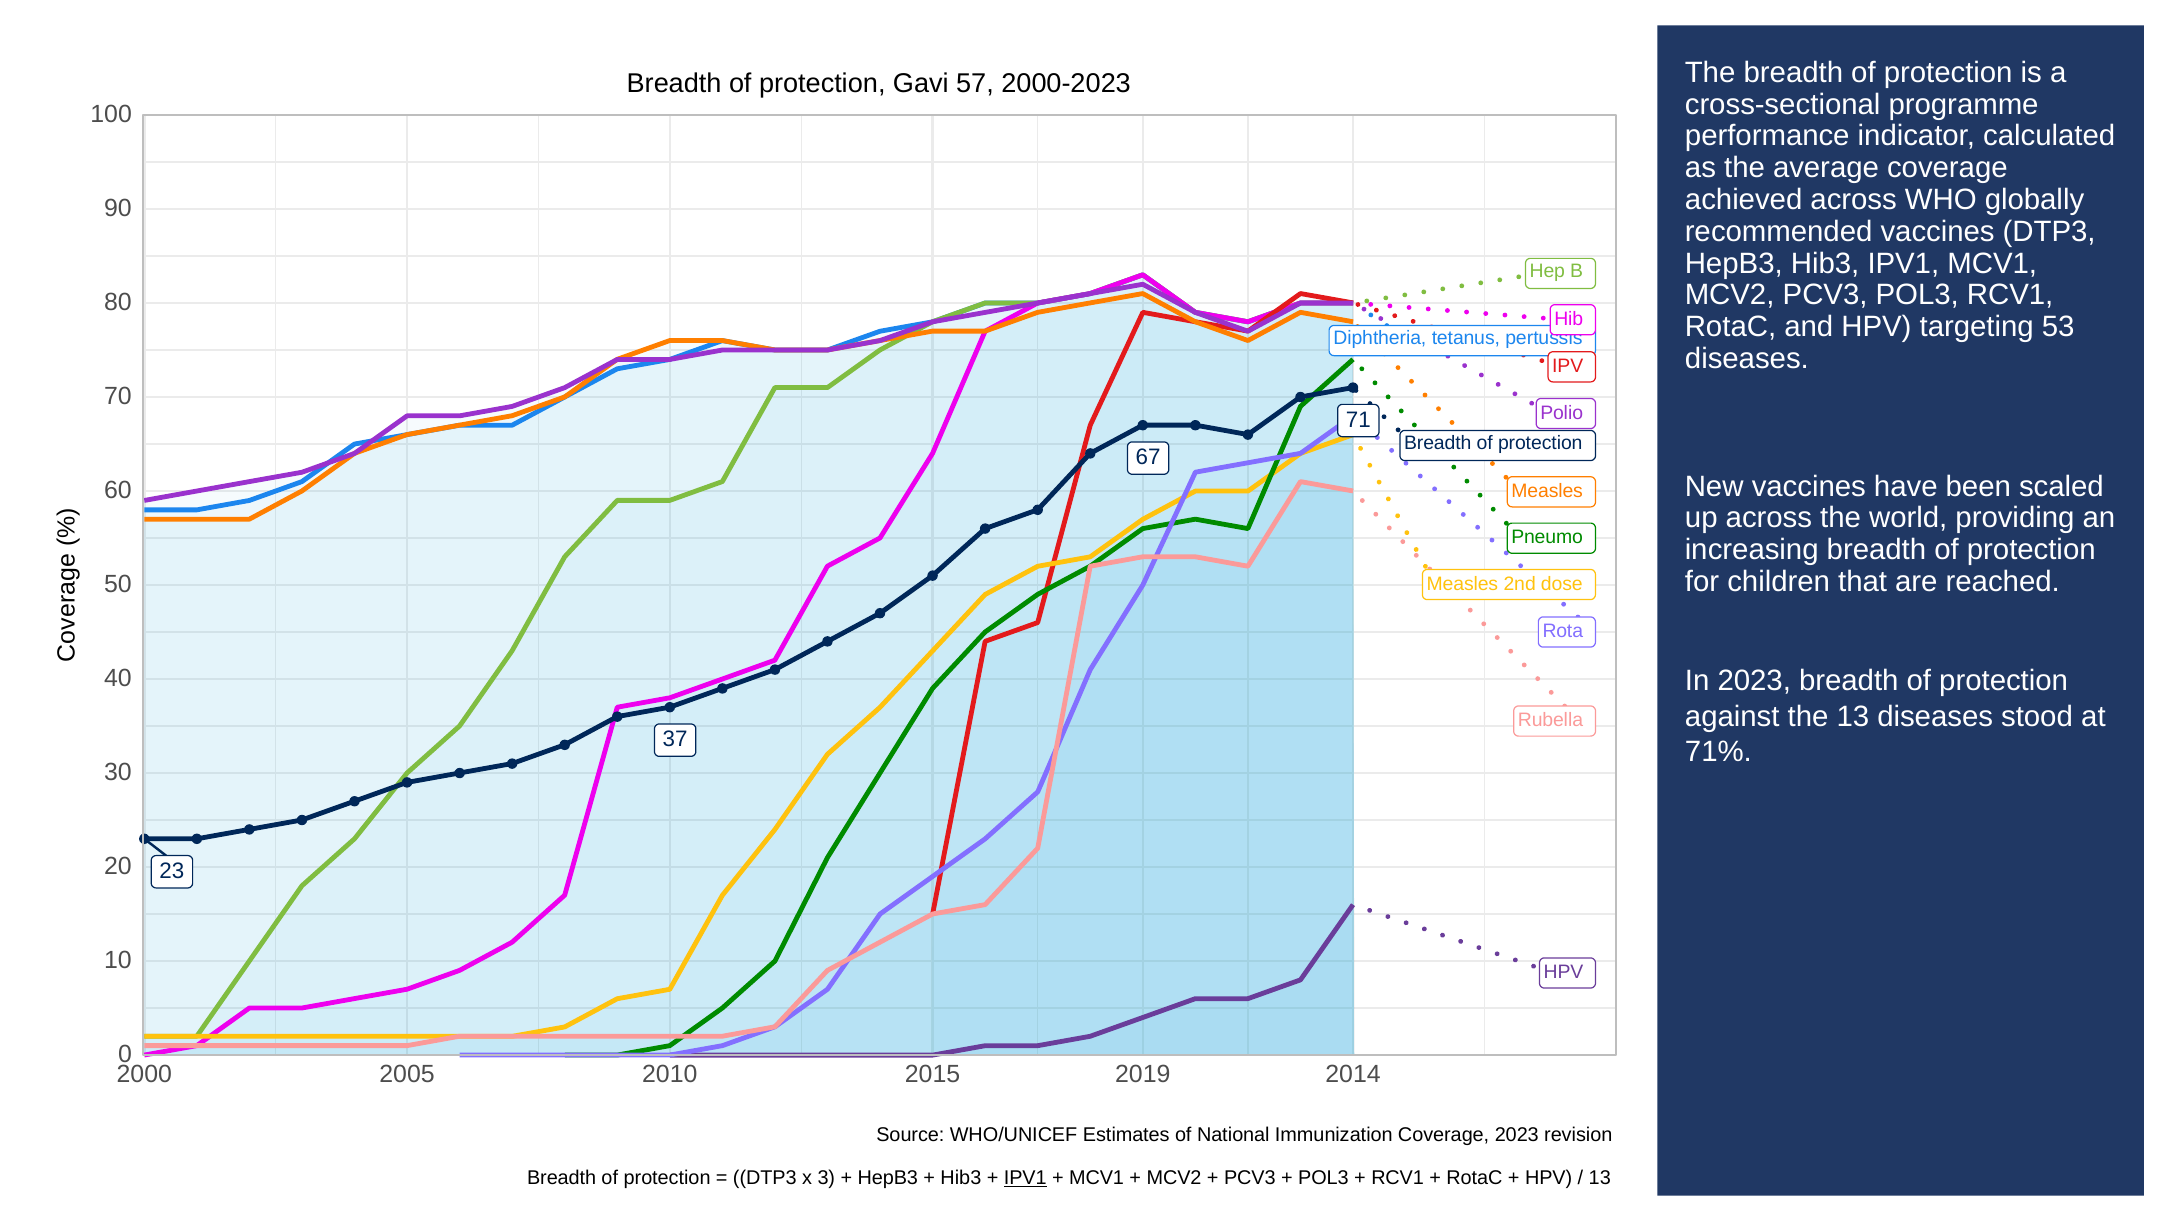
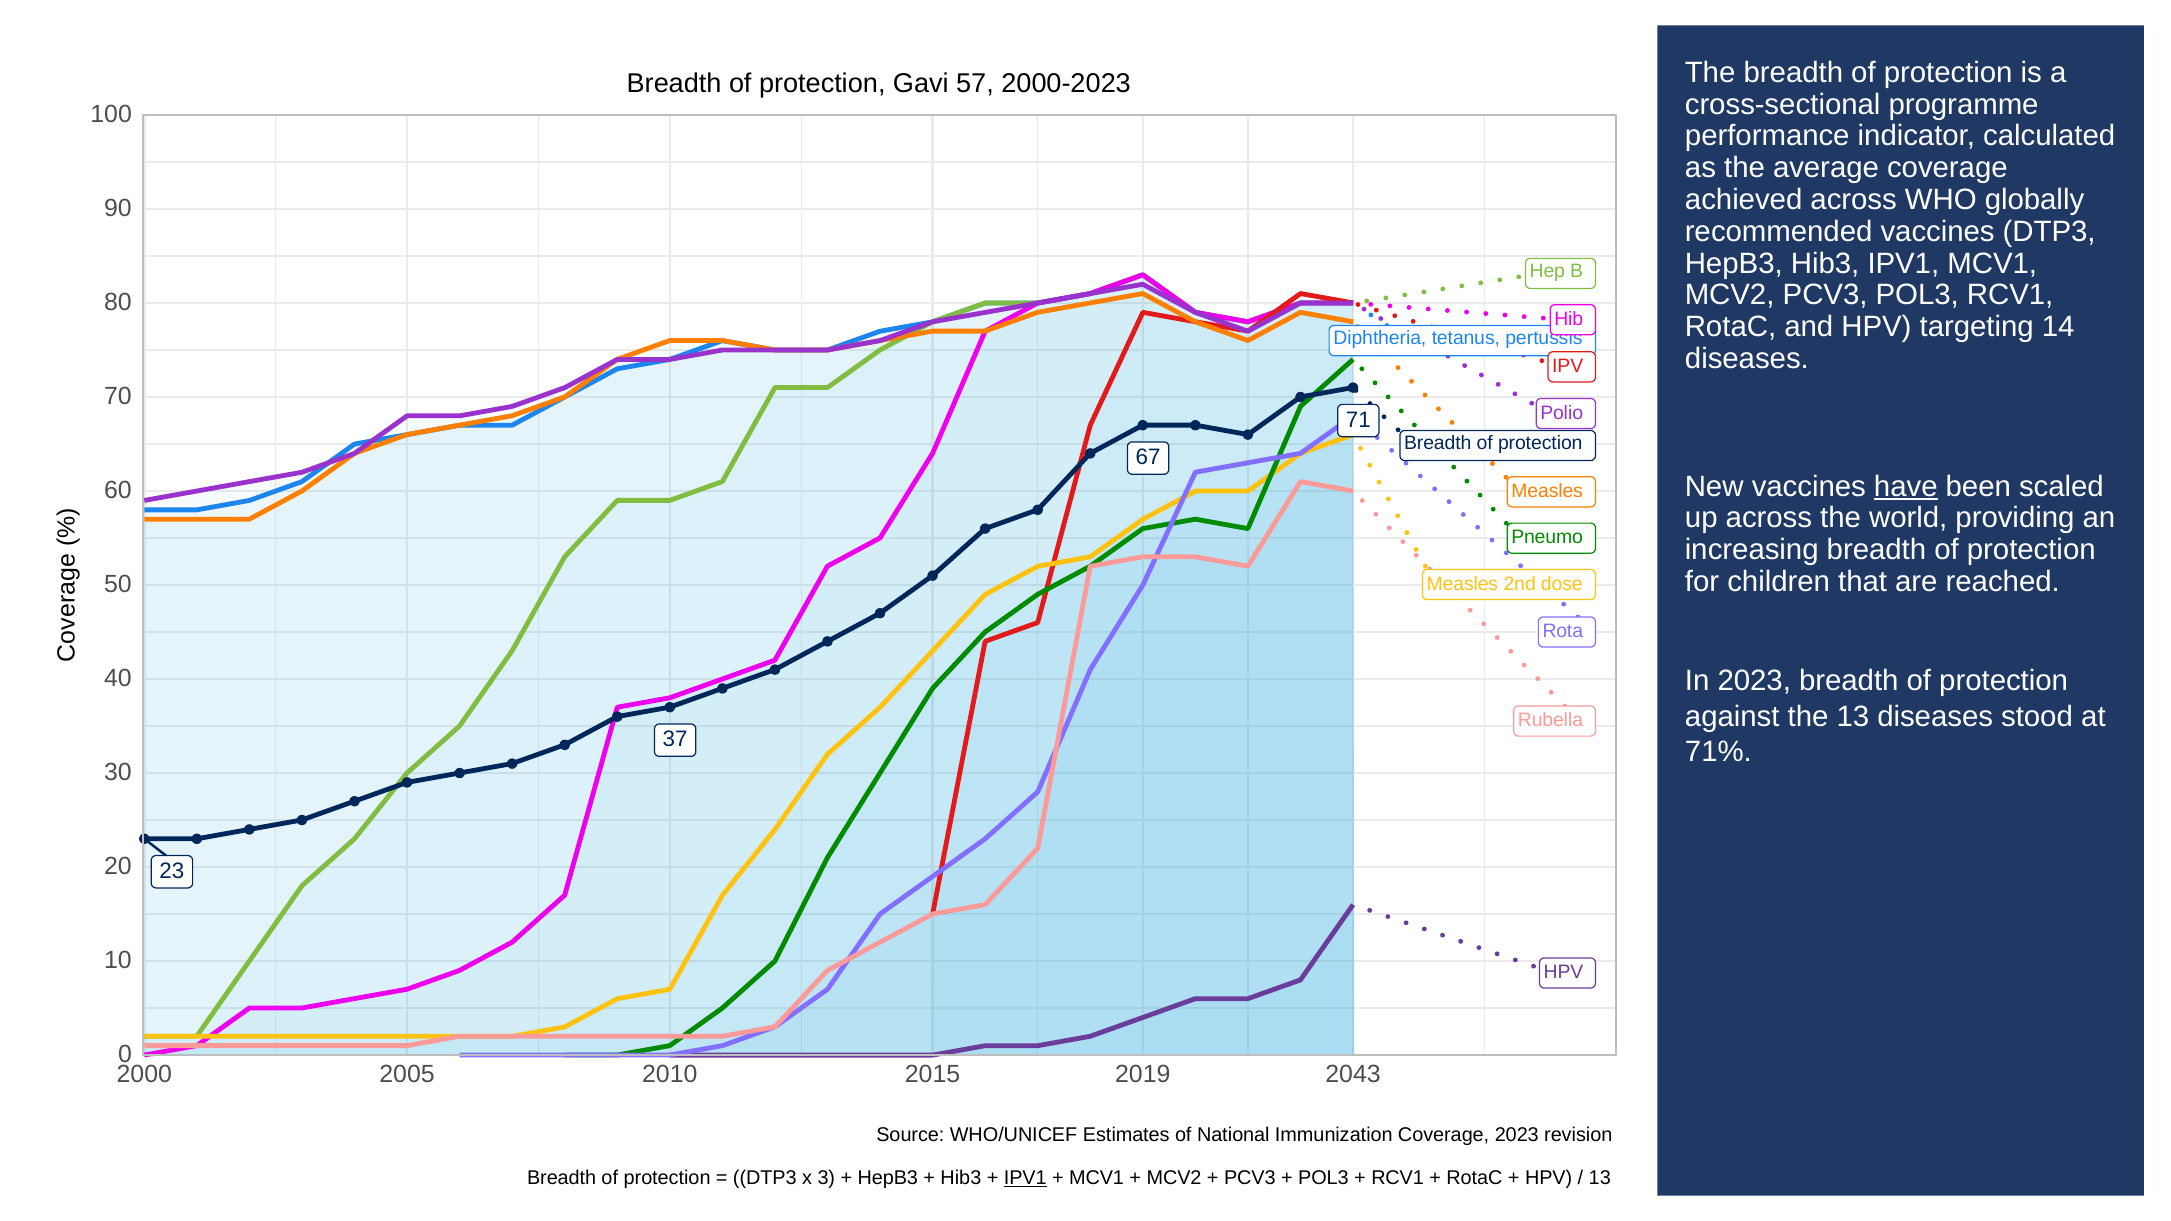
53: 53 -> 14
have underline: none -> present
2014: 2014 -> 2043
